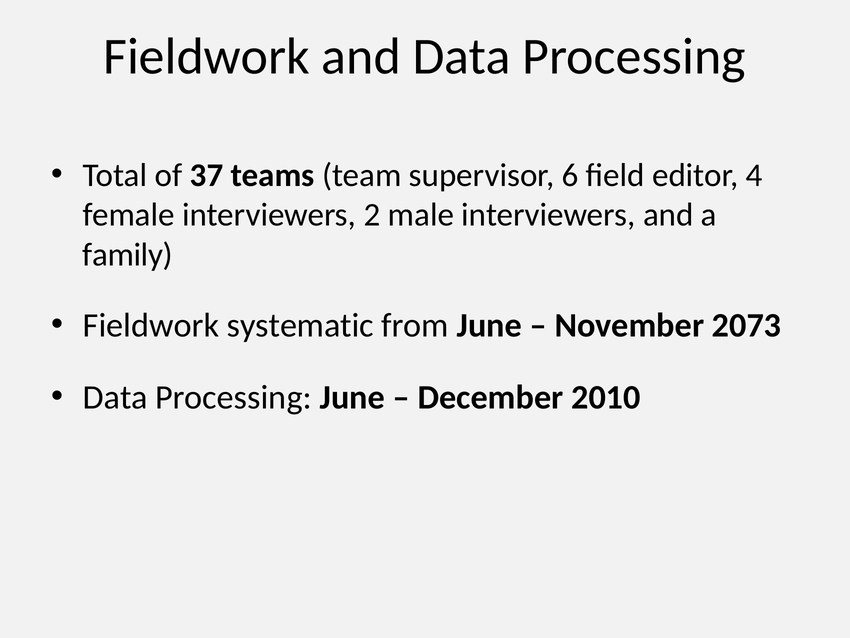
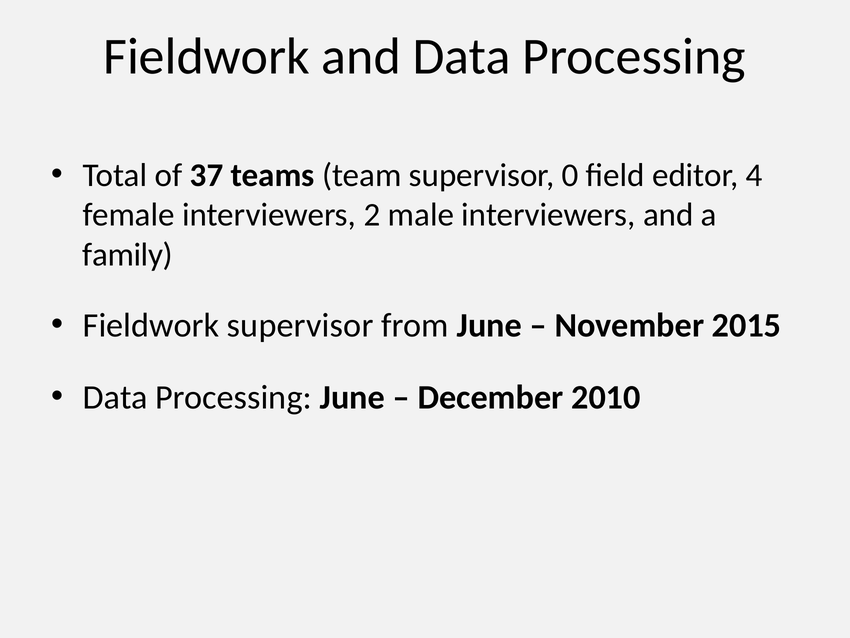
6: 6 -> 0
Fieldwork systematic: systematic -> supervisor
2073: 2073 -> 2015
